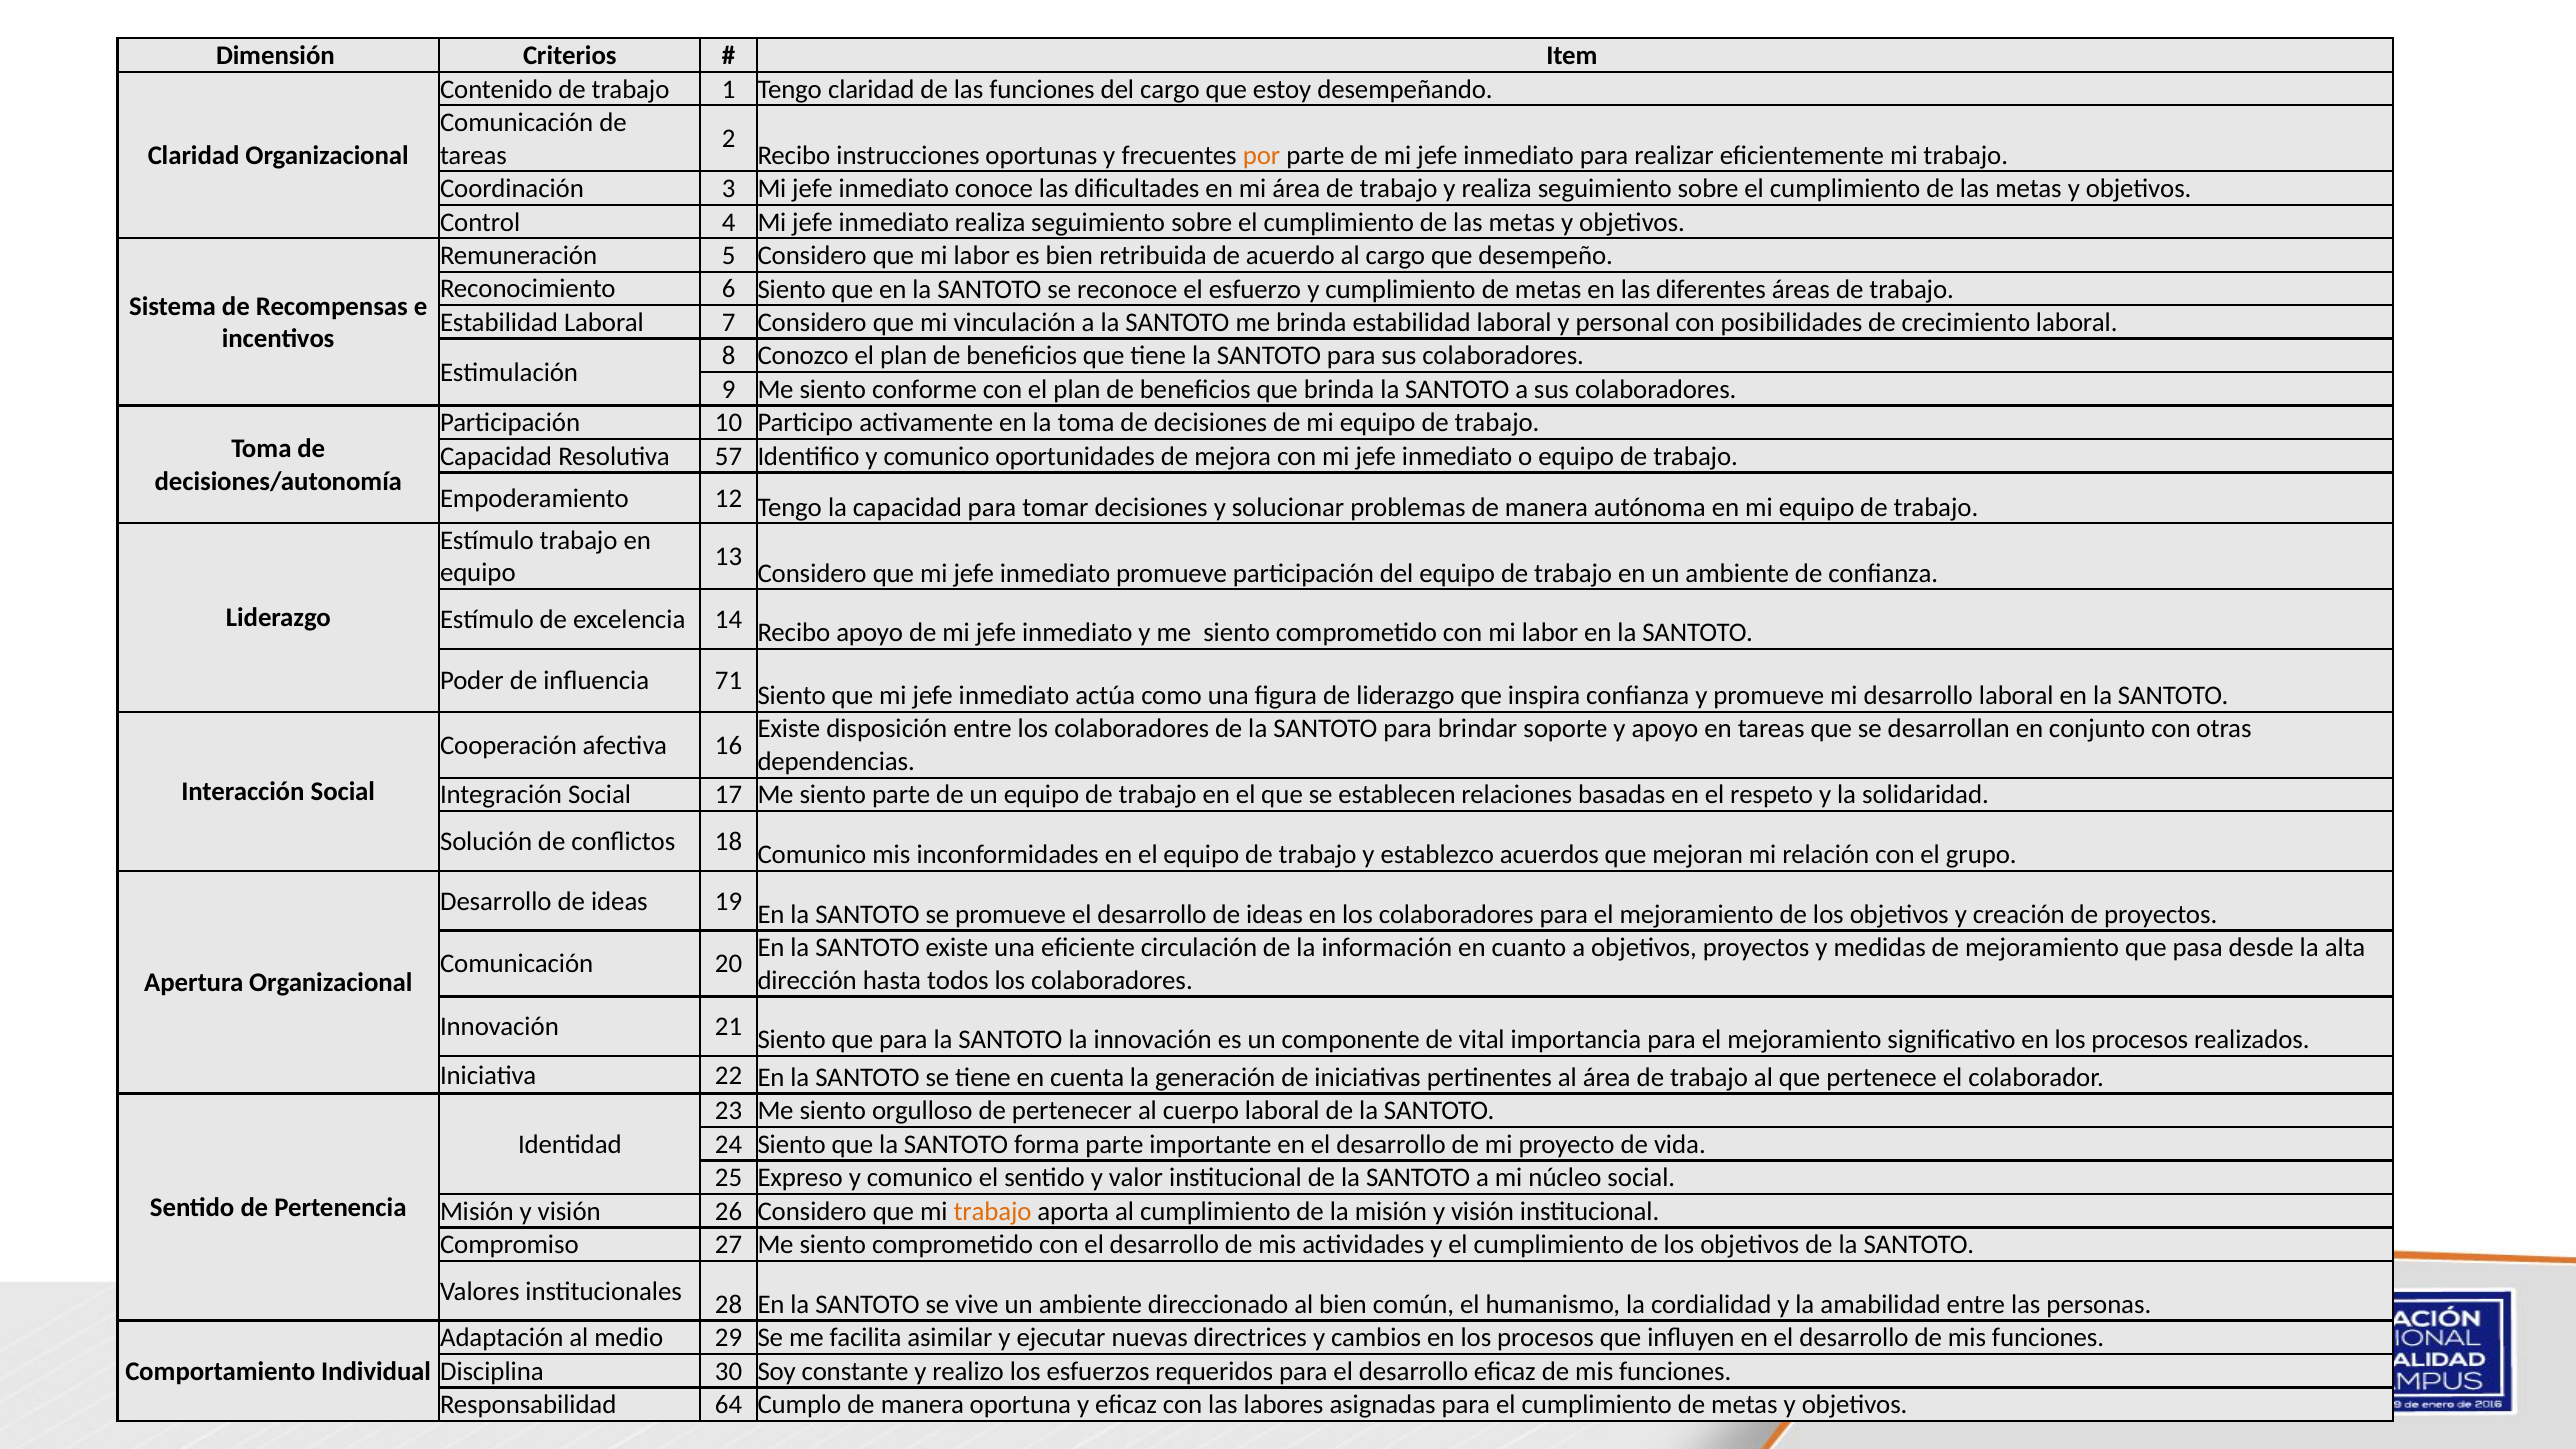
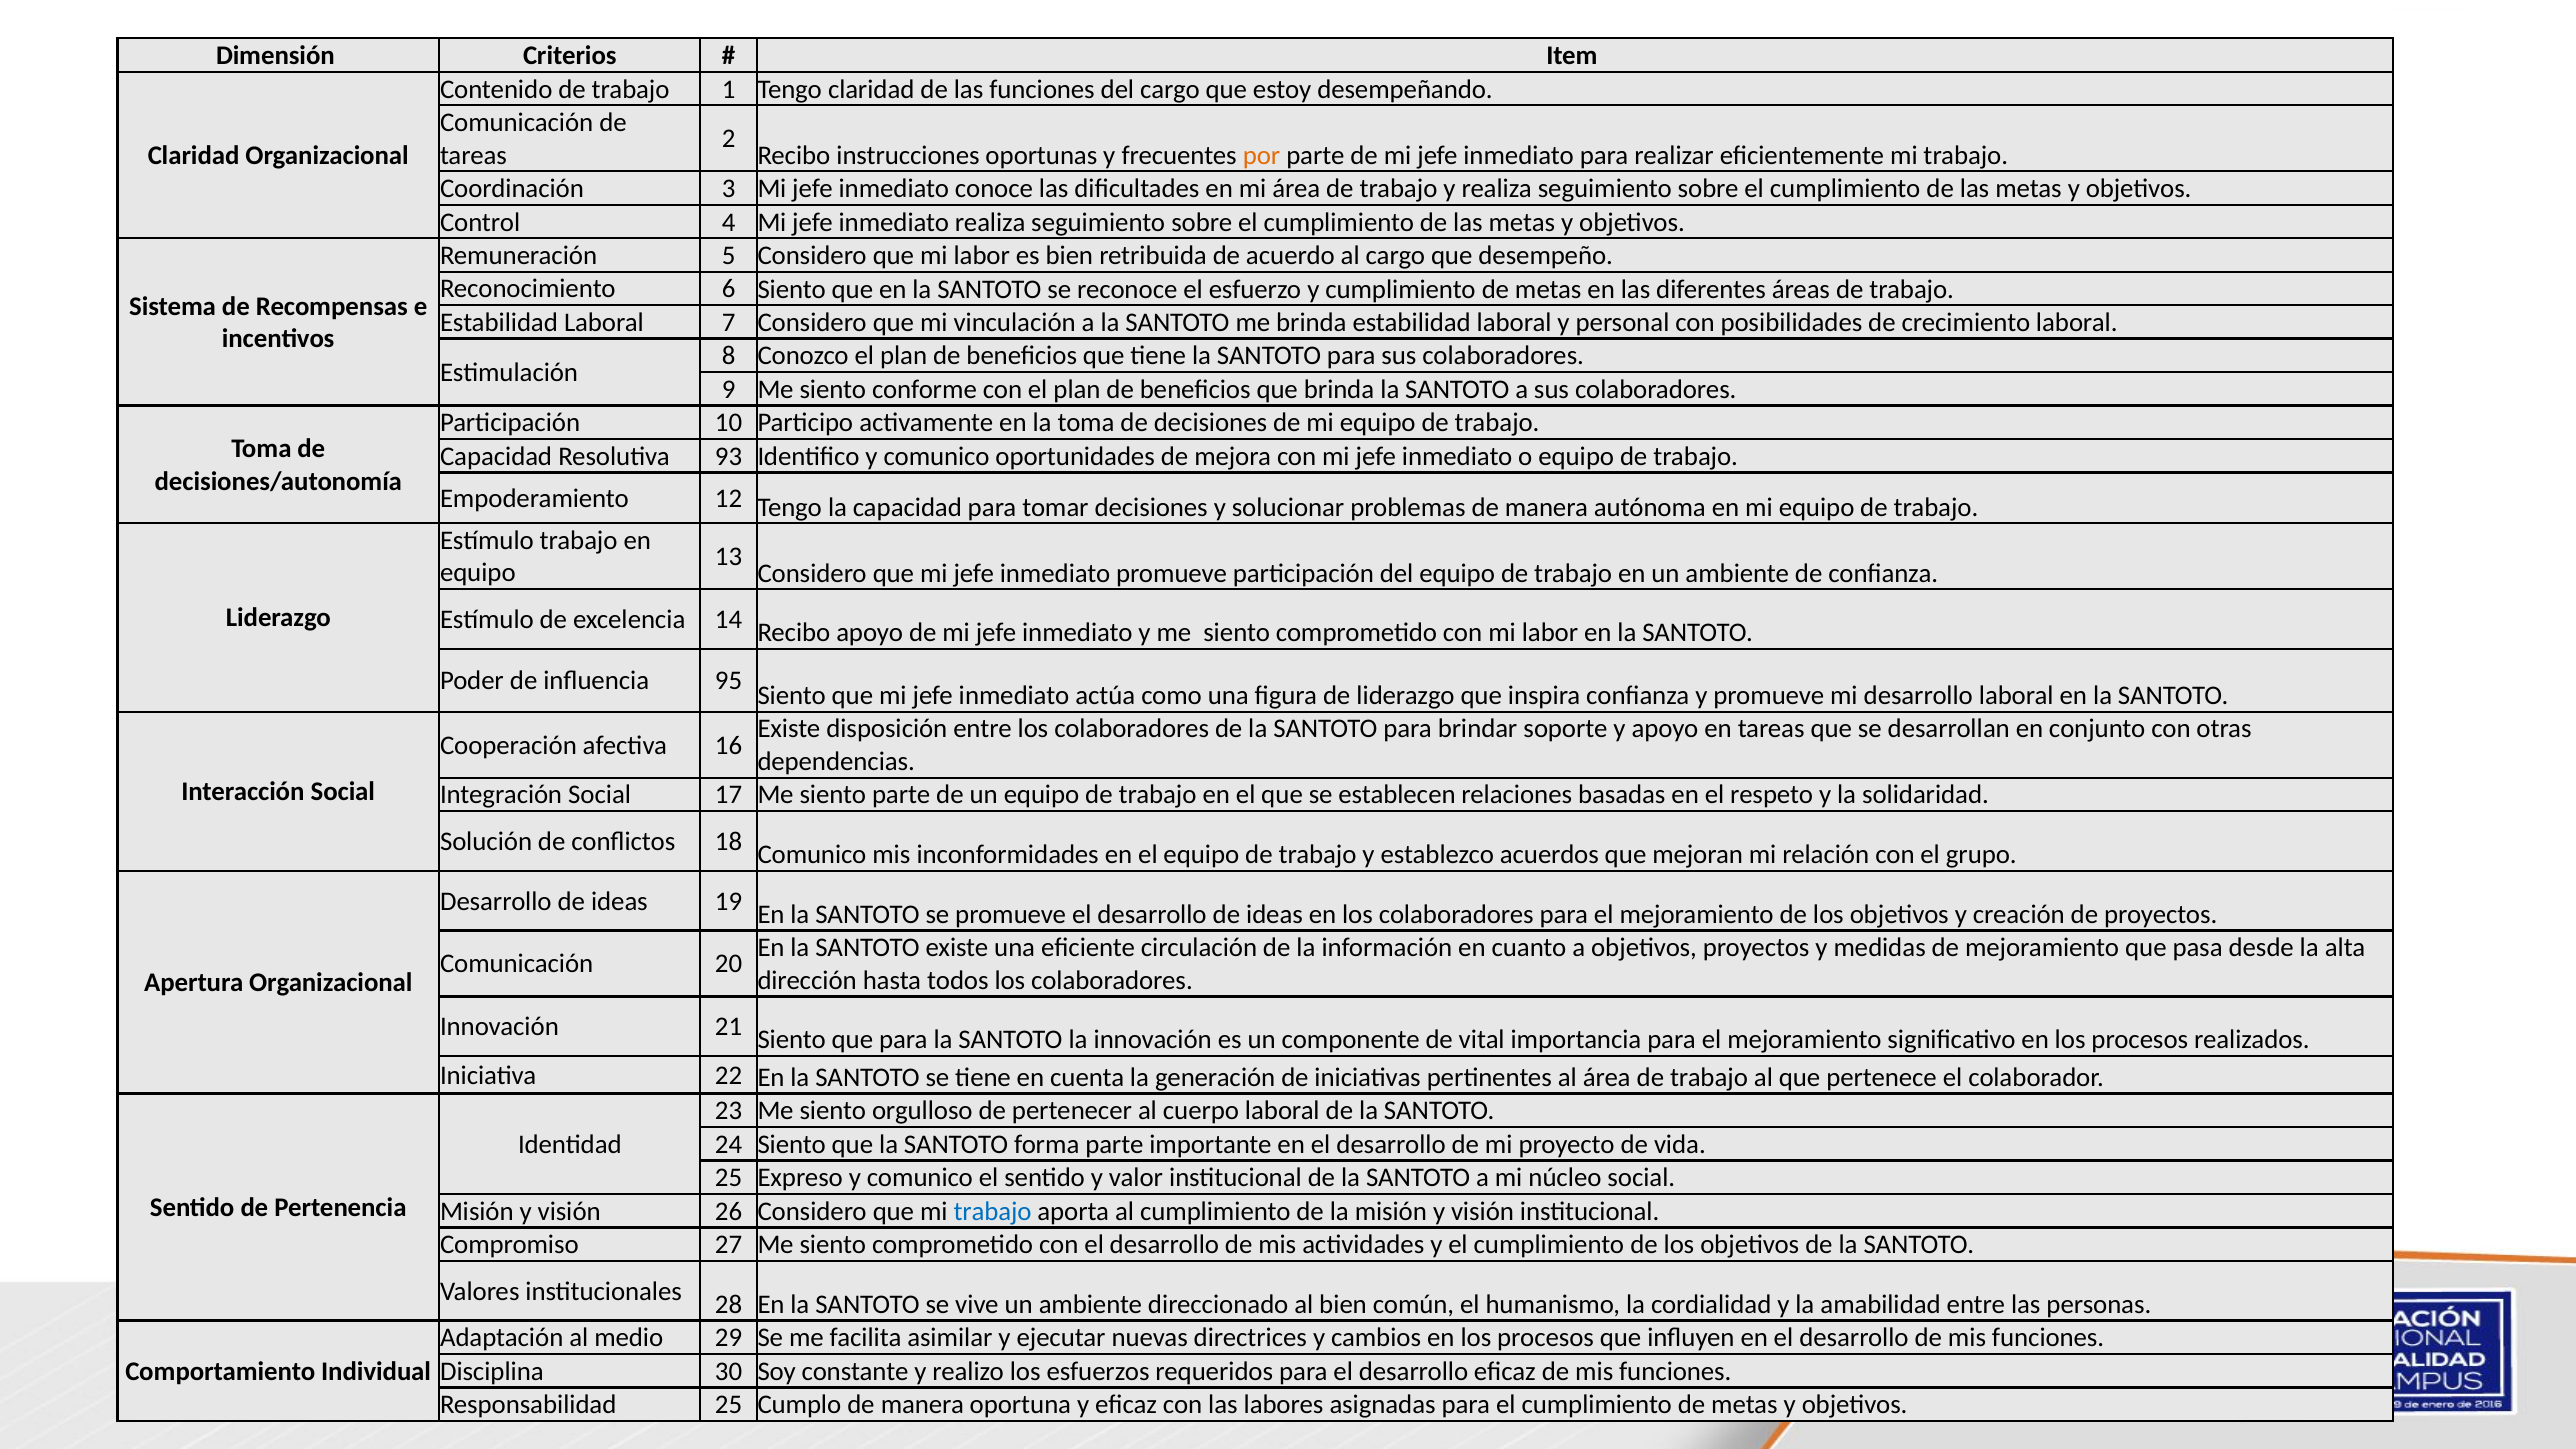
57: 57 -> 93
71: 71 -> 95
trabajo at (992, 1211) colour: orange -> blue
Responsabilidad 64: 64 -> 25
